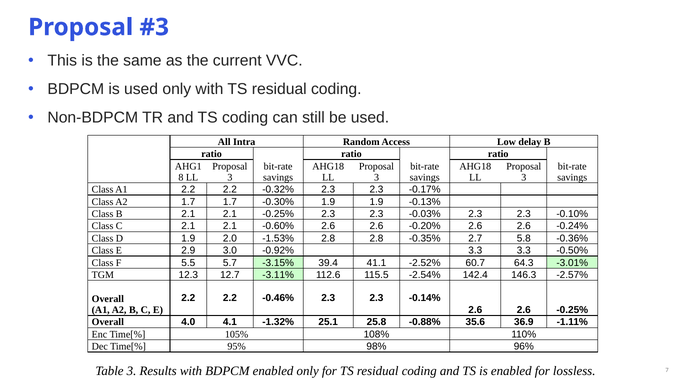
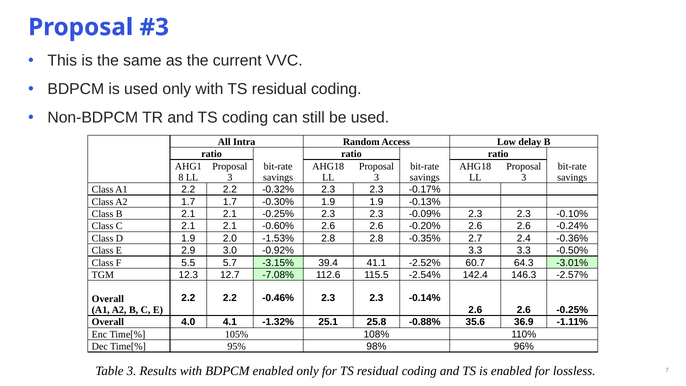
-0.03%: -0.03% -> -0.09%
5.8: 5.8 -> 2.4
-3.11%: -3.11% -> -7.08%
